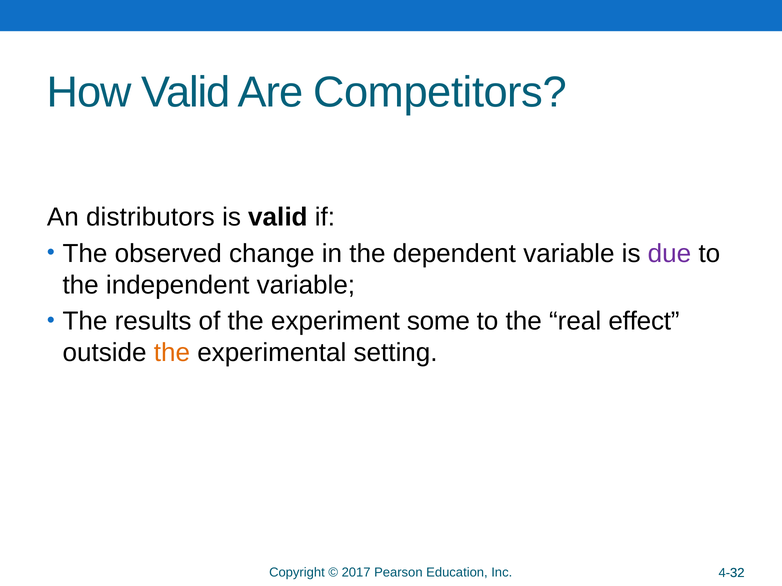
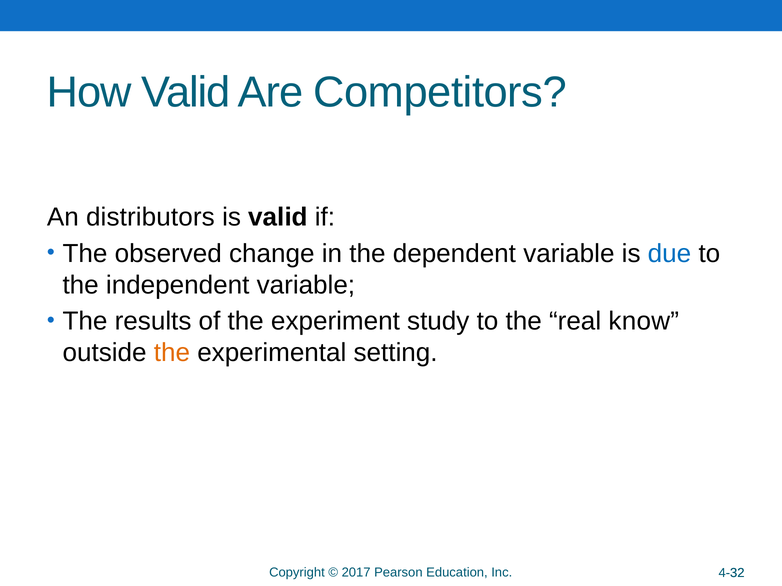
due colour: purple -> blue
some: some -> study
effect: effect -> know
